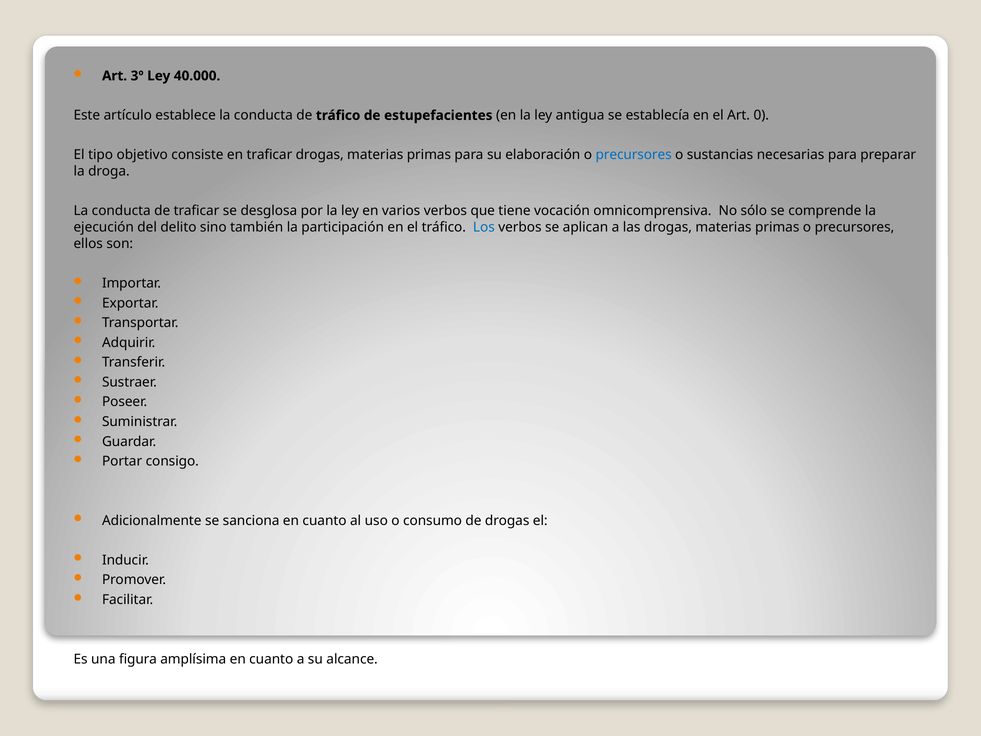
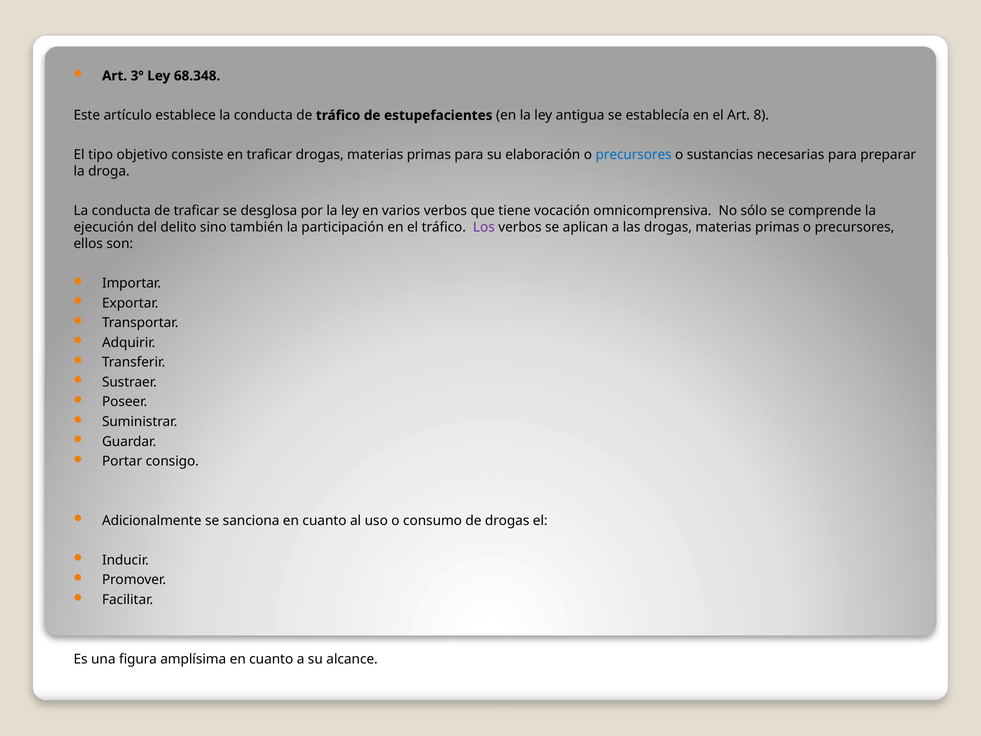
40.000: 40.000 -> 68.348
0: 0 -> 8
Los colour: blue -> purple
